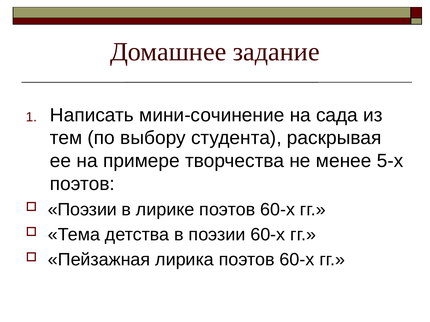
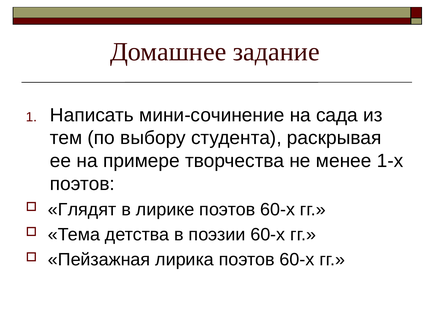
5-х: 5-х -> 1-х
Поэзии at (82, 210): Поэзии -> Глядят
